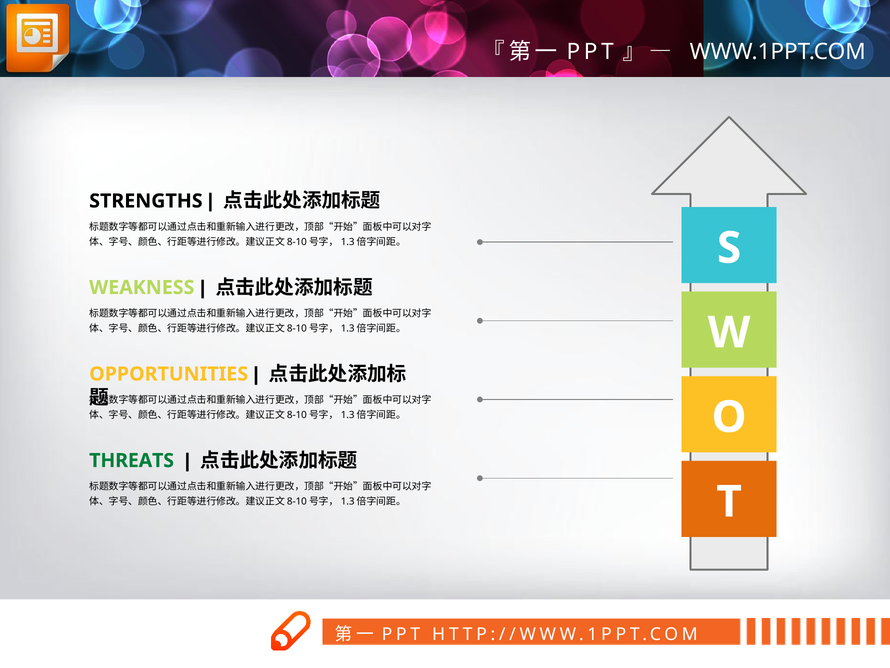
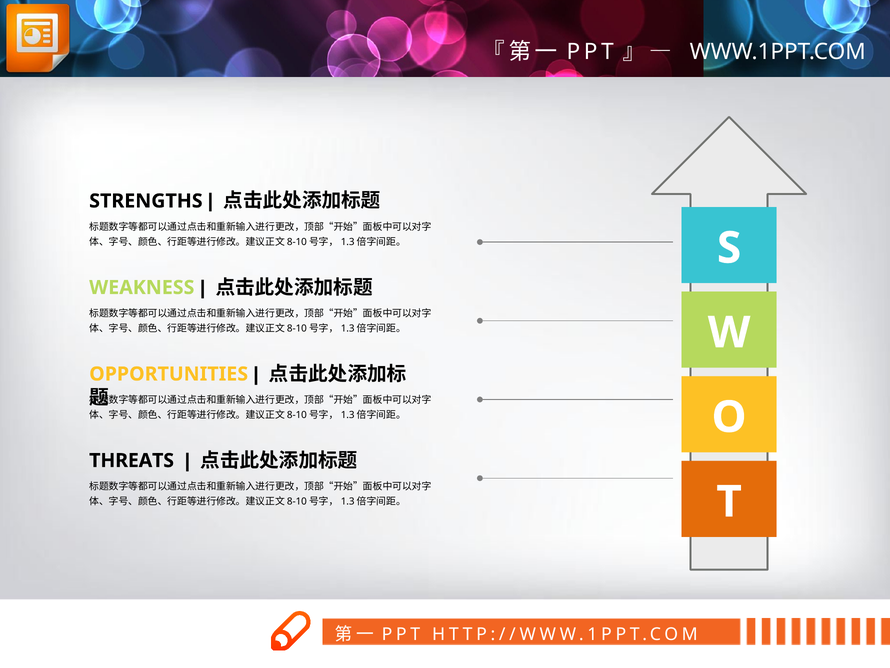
THREATS colour: green -> black
